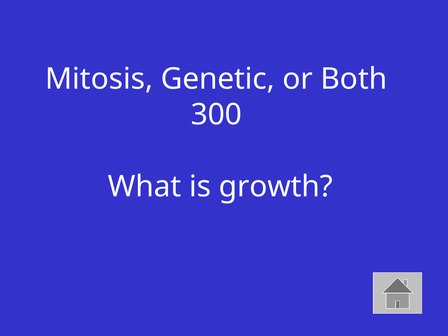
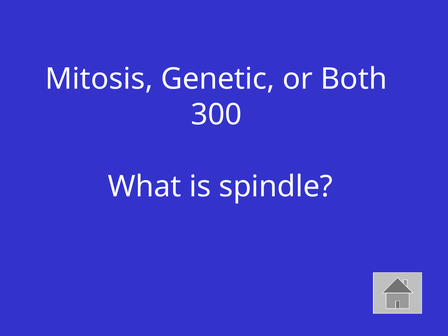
growth: growth -> spindle
